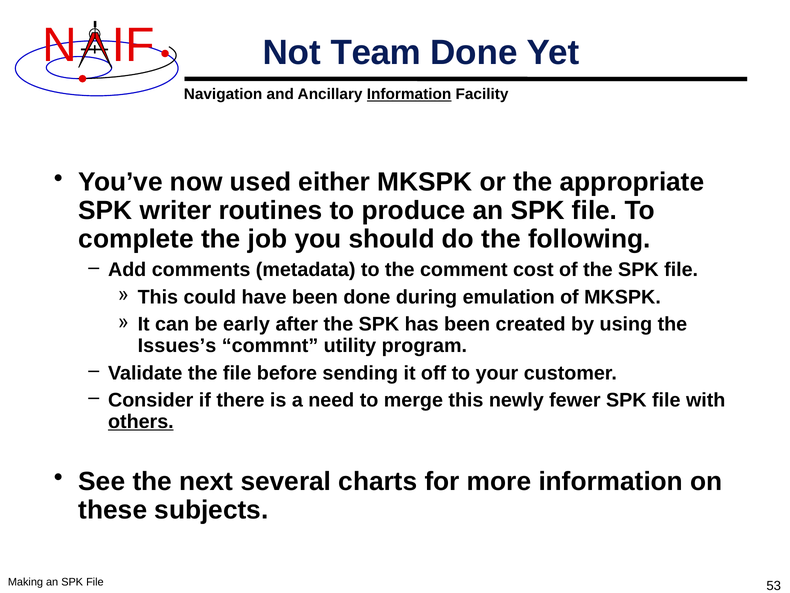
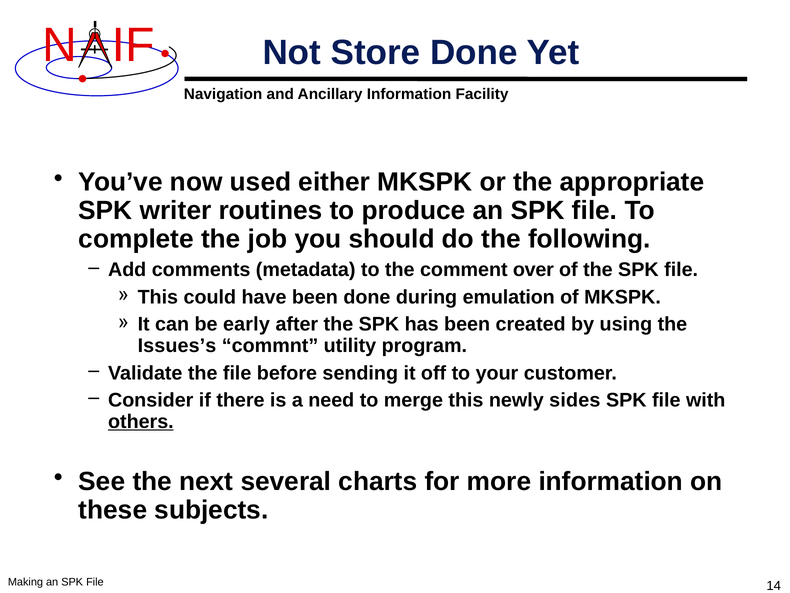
Team: Team -> Store
Information at (409, 94) underline: present -> none
cost: cost -> over
fewer: fewer -> sides
53: 53 -> 14
